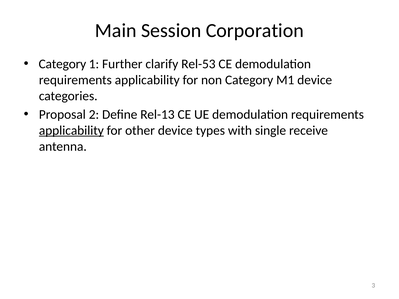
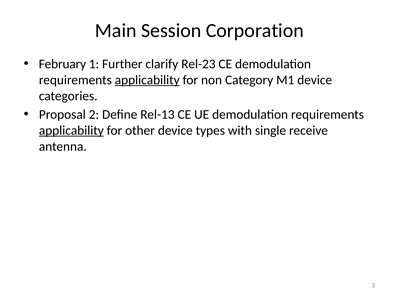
Category at (62, 64): Category -> February
Rel-53: Rel-53 -> Rel-23
applicability at (147, 80) underline: none -> present
